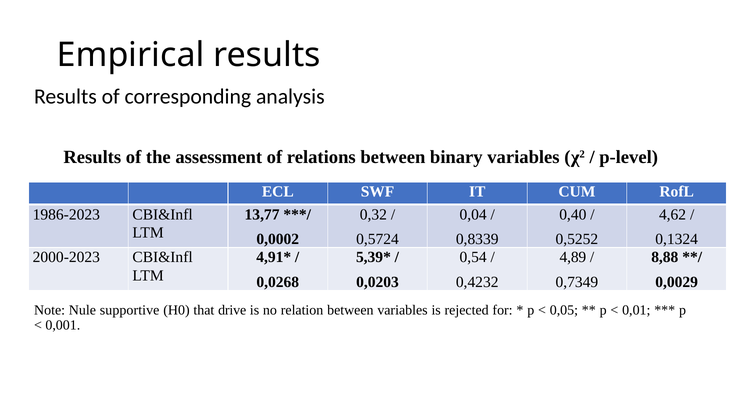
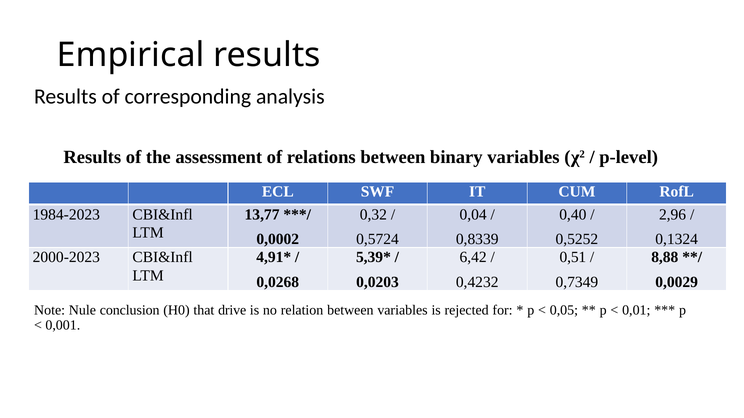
1986-2023: 1986-2023 -> 1984-2023
4,62: 4,62 -> 2,96
0,54: 0,54 -> 6,42
4,89: 4,89 -> 0,51
supportive: supportive -> conclusion
